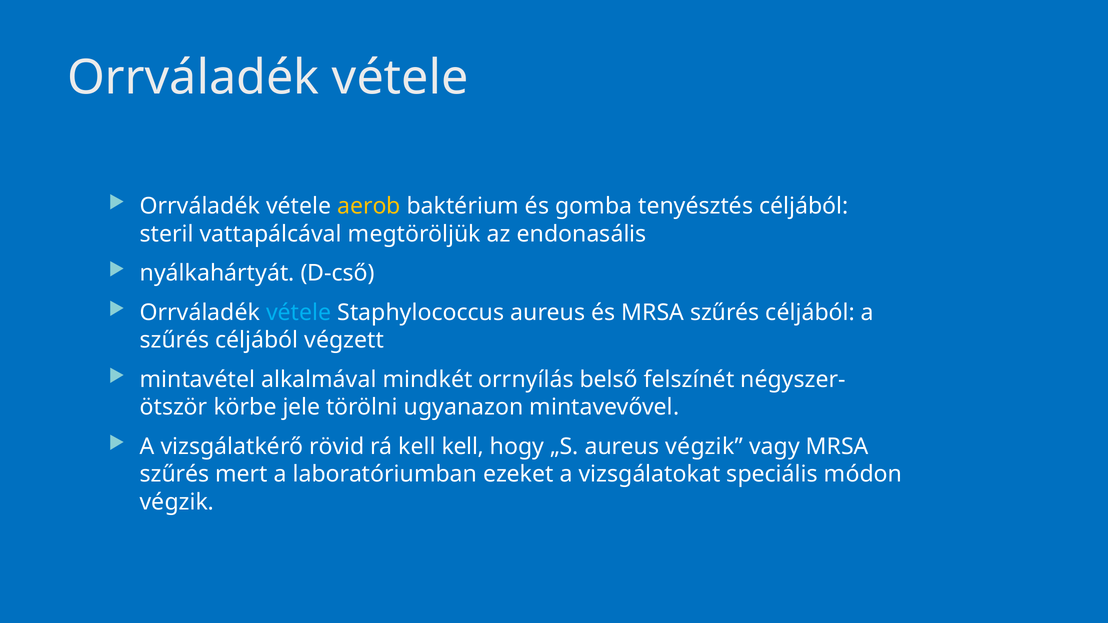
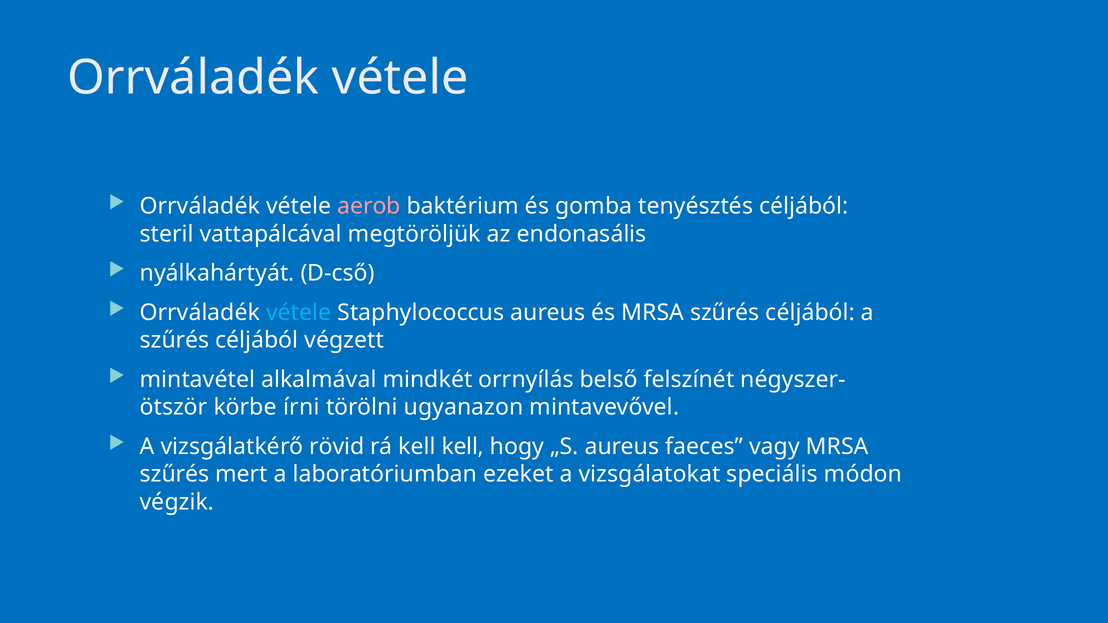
aerob colour: yellow -> pink
jele: jele -> írni
aureus végzik: végzik -> faeces
